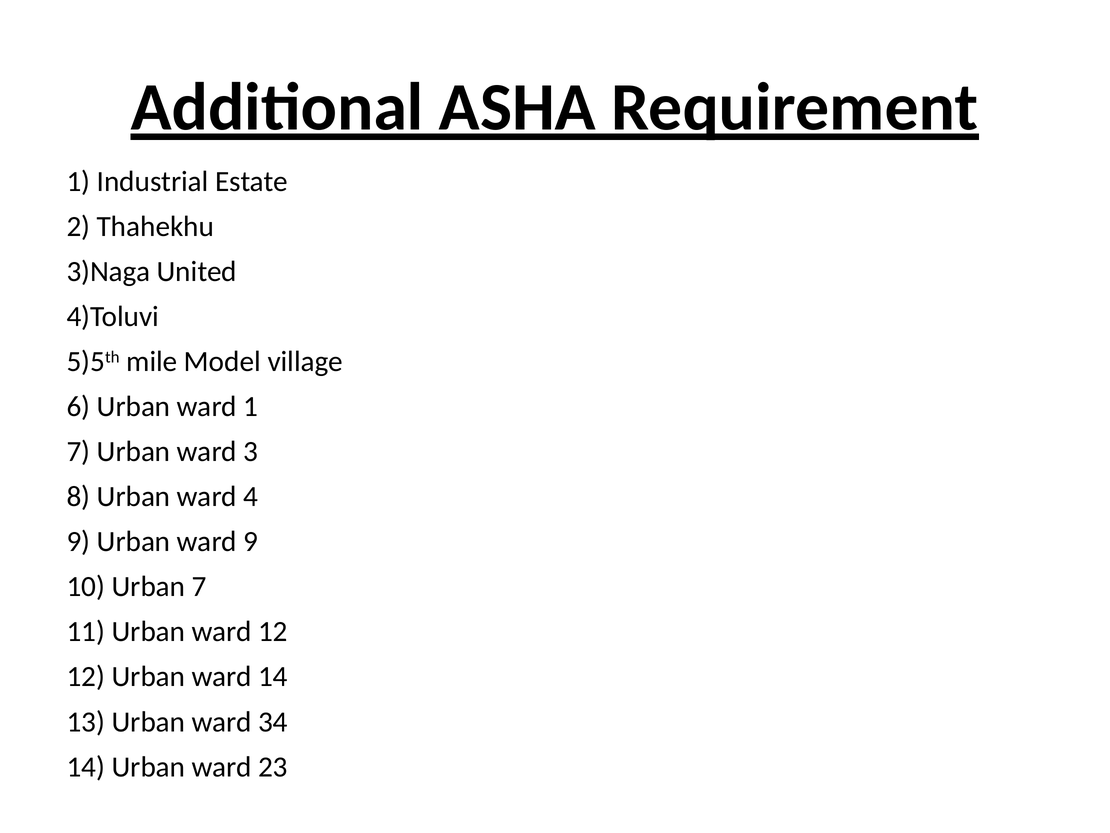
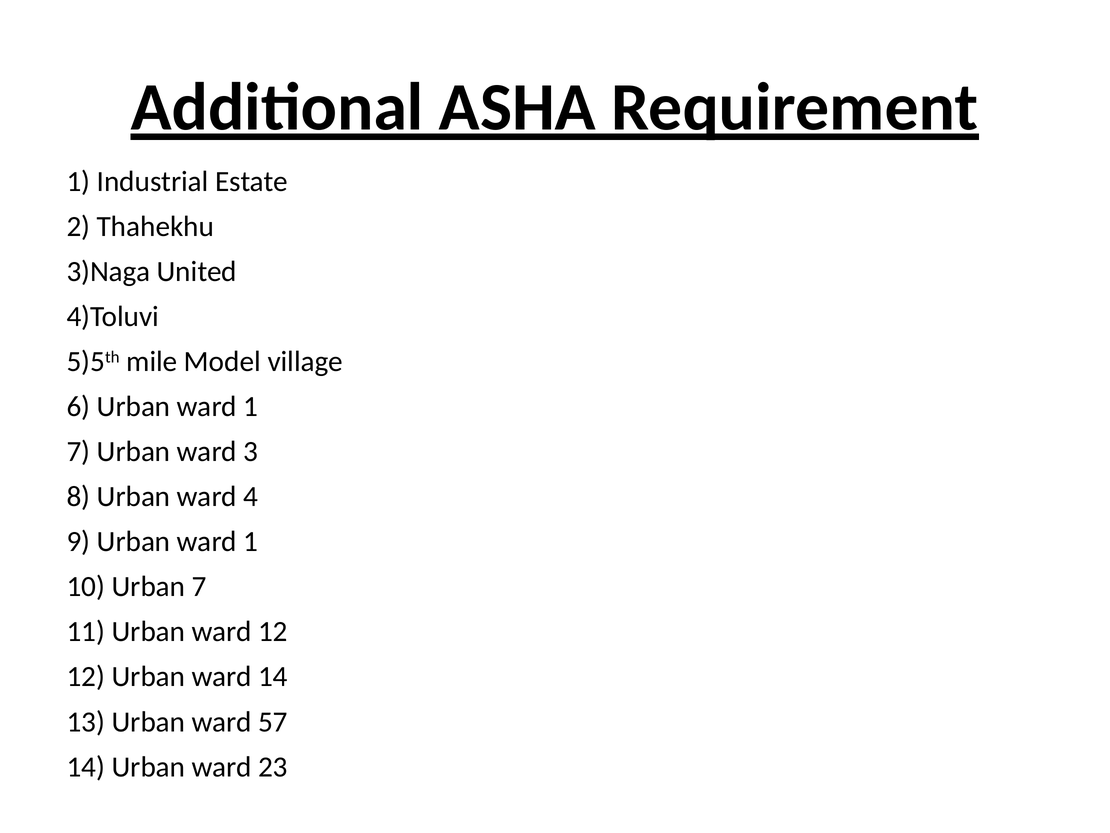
9 Urban ward 9: 9 -> 1
34: 34 -> 57
